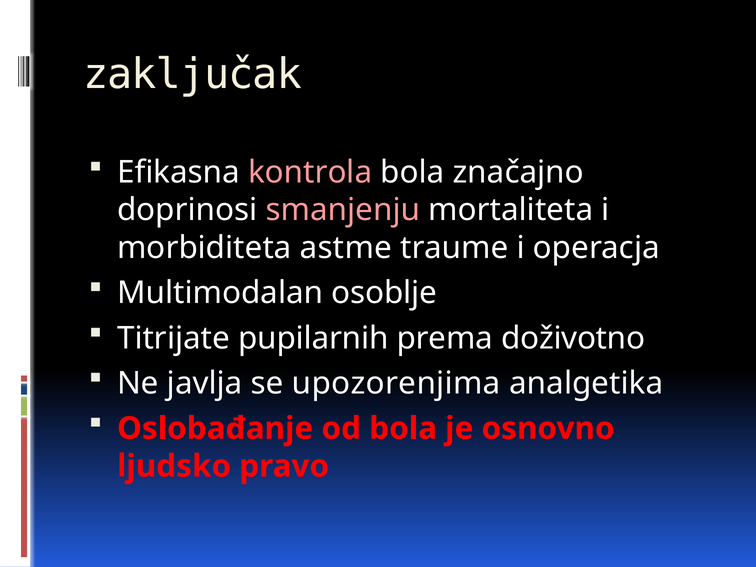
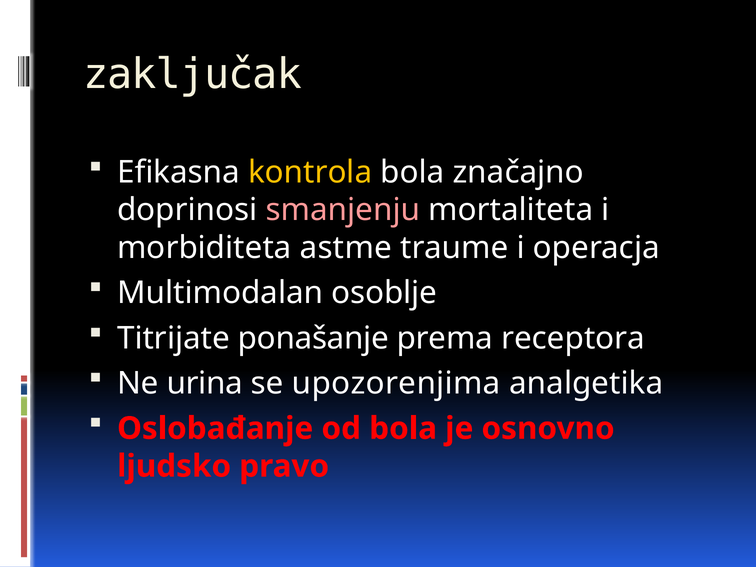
kontrola colour: pink -> yellow
pupilarnih: pupilarnih -> ponašanje
doživotno: doživotno -> receptora
javlja: javlja -> urina
